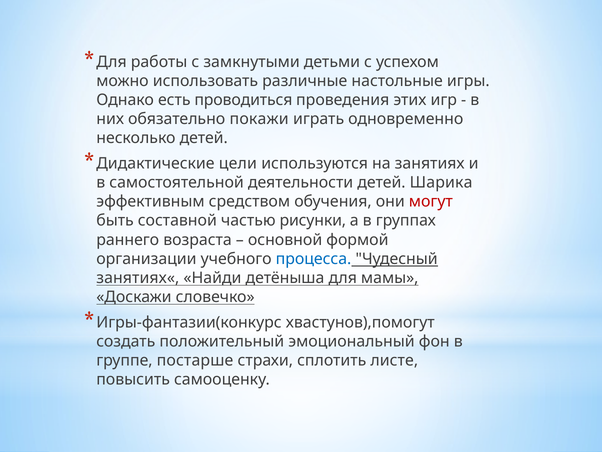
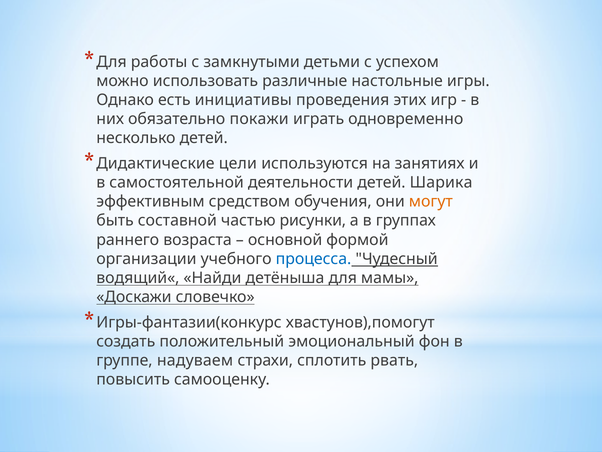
проводиться: проводиться -> инициативы
могут colour: red -> orange
занятиях«: занятиях« -> водящий«
постарше: постарше -> надуваем
листе: листе -> рвать
